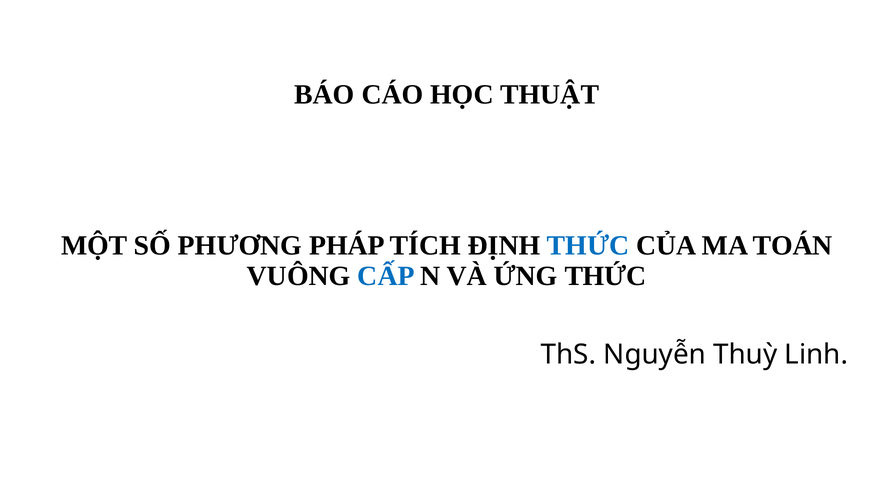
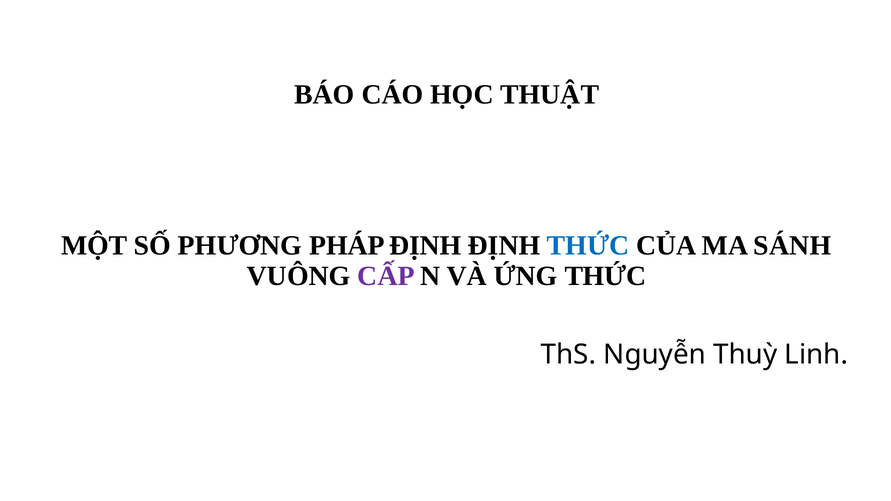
PHÁP TÍCH: TÍCH -> ĐỊNH
TOÁN: TOÁN -> SÁNH
CẤP colour: blue -> purple
